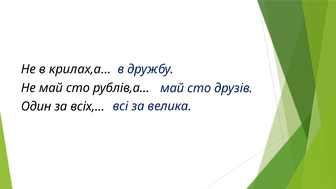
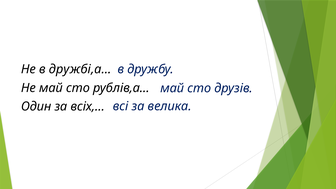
крилах,а…: крилах,а… -> дружбі,а…
